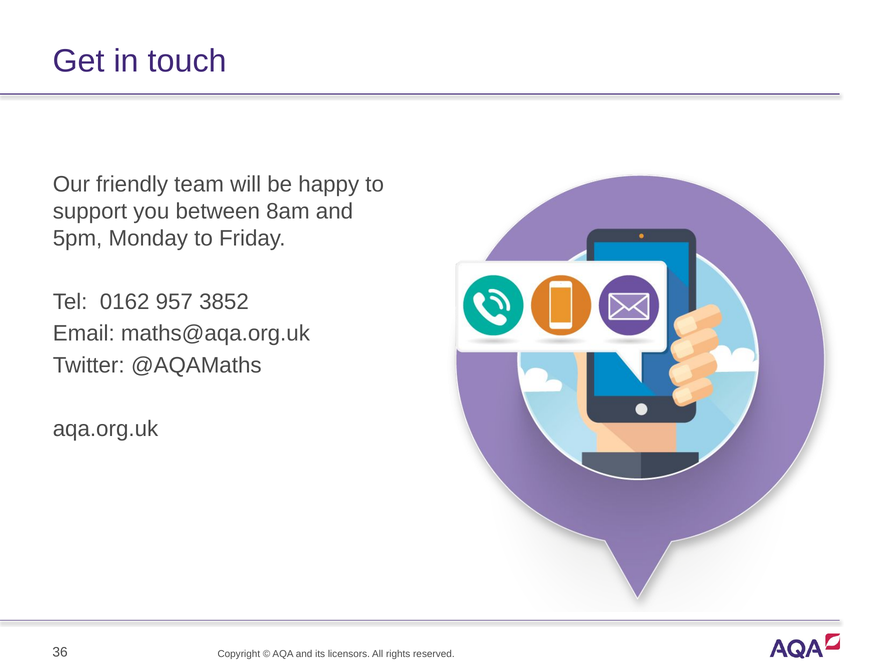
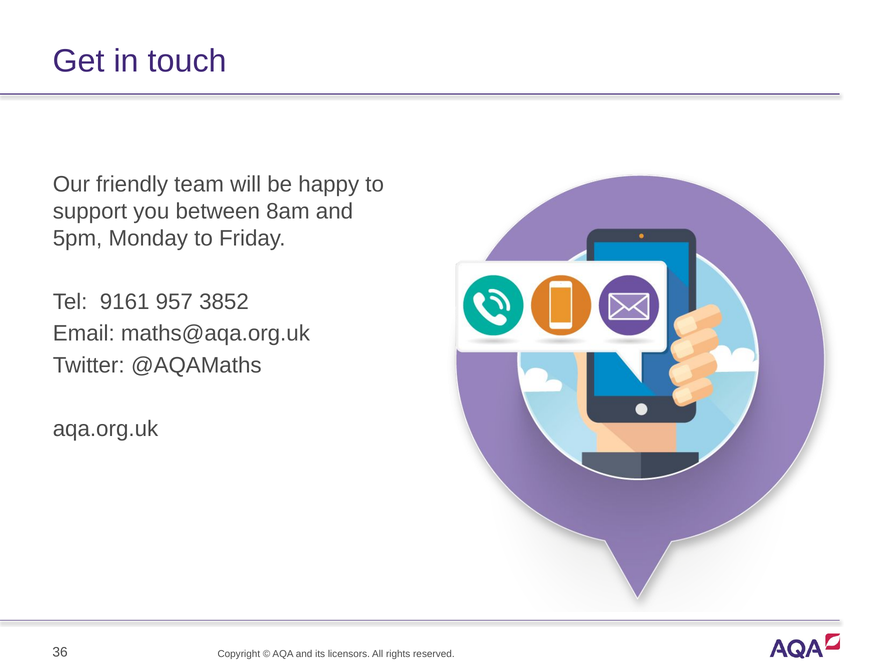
0162: 0162 -> 9161
